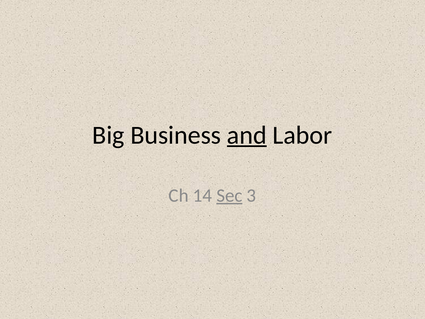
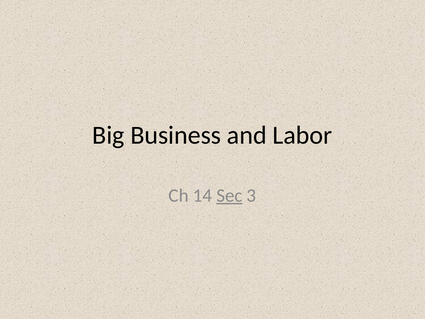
and underline: present -> none
